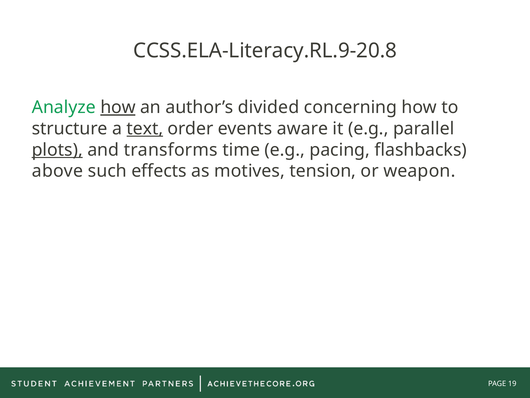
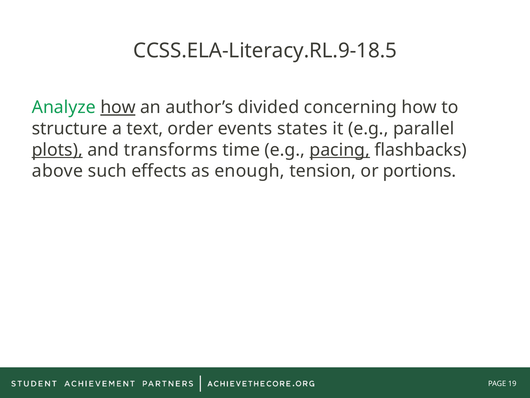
CCSS.ELA-Literacy.RL.9-20.8: CCSS.ELA-Literacy.RL.9-20.8 -> CCSS.ELA-Literacy.RL.9-18.5
text underline: present -> none
aware: aware -> states
pacing underline: none -> present
motives: motives -> enough
weapon: weapon -> portions
